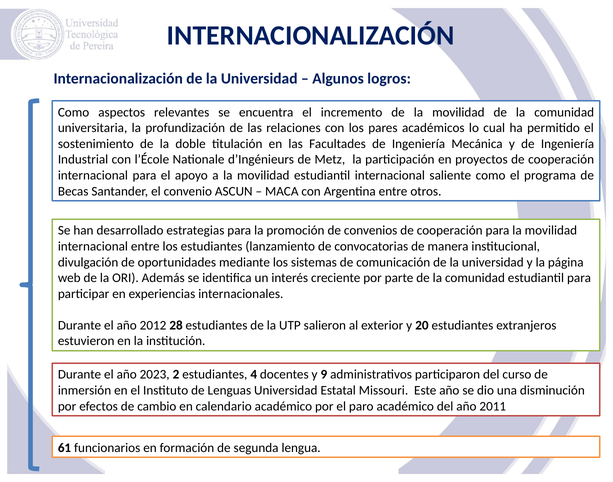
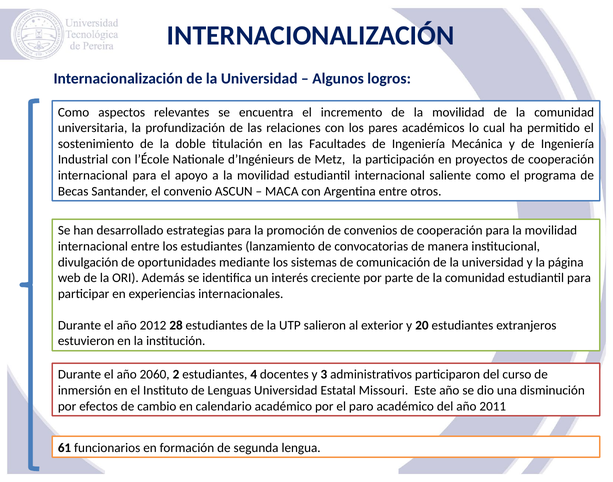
2023: 2023 -> 2060
9: 9 -> 3
